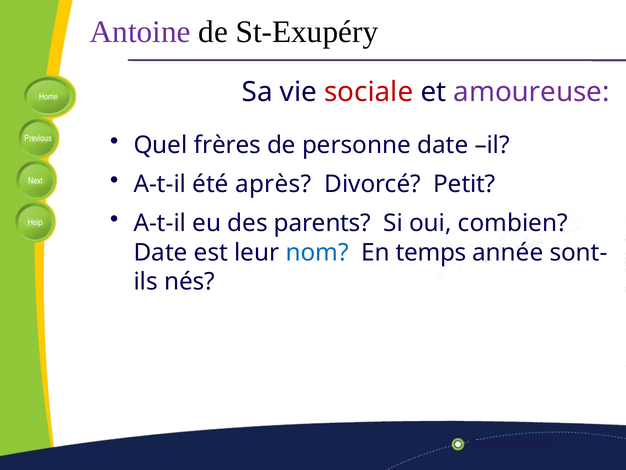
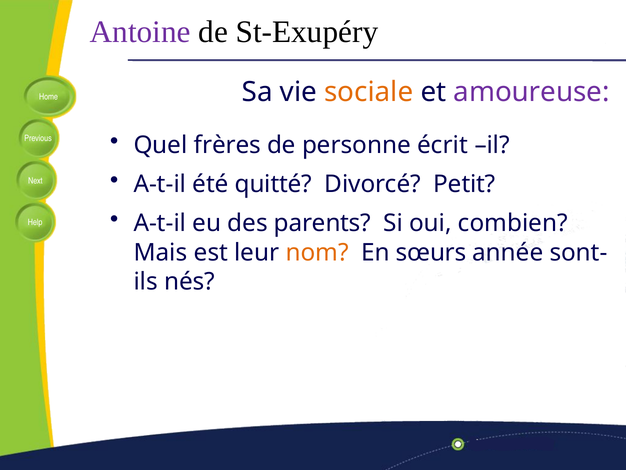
sociale colour: red -> orange
personne date: date -> écrit
après: après -> quitté
Date at (161, 252): Date -> Mais
nom colour: blue -> orange
temps: temps -> sœurs
